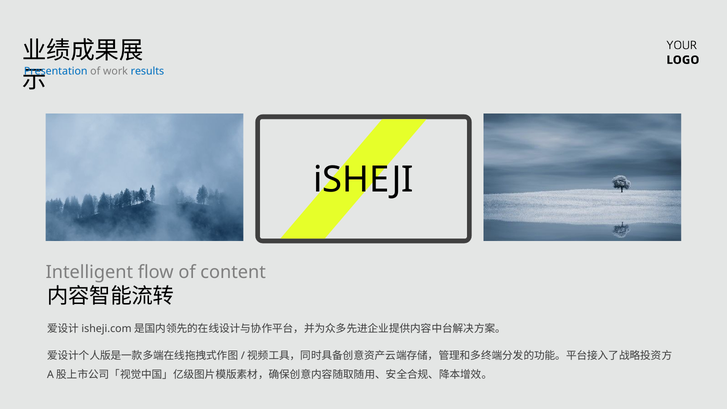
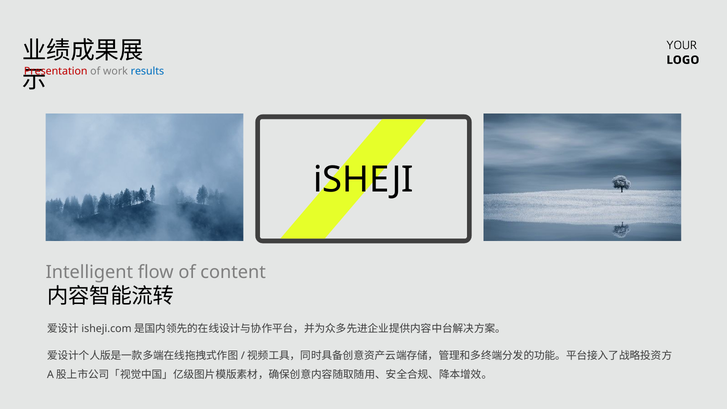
Presentation colour: blue -> red
